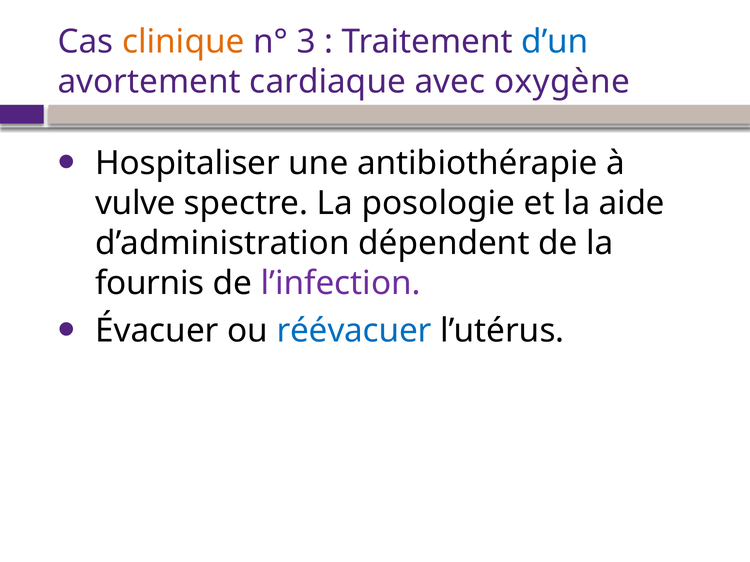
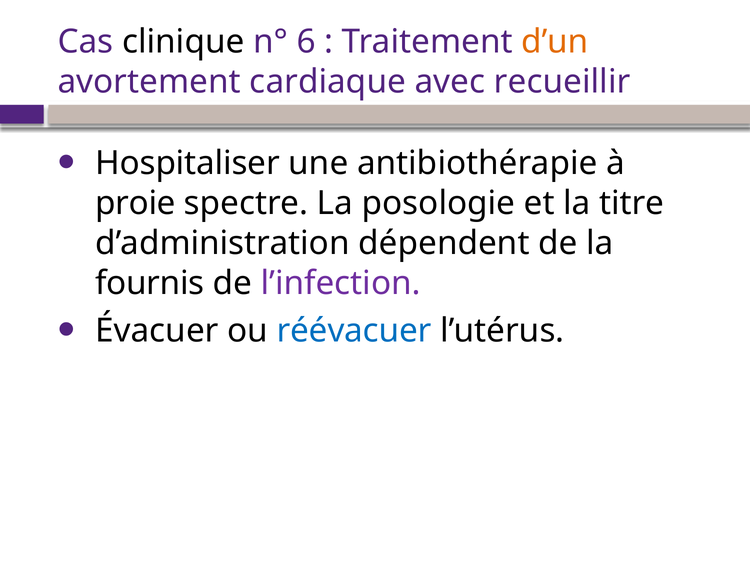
clinique colour: orange -> black
3: 3 -> 6
d’un colour: blue -> orange
oxygène: oxygène -> recueillir
vulve: vulve -> proie
aide: aide -> titre
